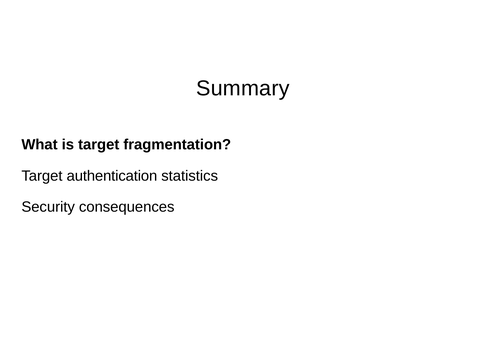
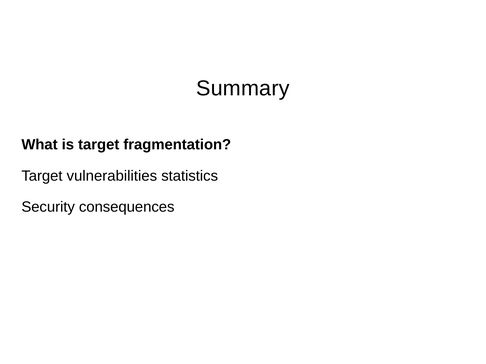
authentication: authentication -> vulnerabilities
